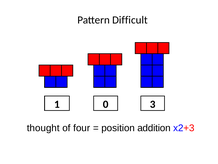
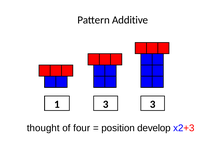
Difficult: Difficult -> Additive
1 0: 0 -> 3
addition: addition -> develop
